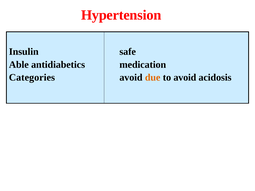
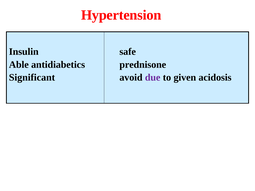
medication: medication -> prednisone
Categories: Categories -> Significant
due colour: orange -> purple
to avoid: avoid -> given
